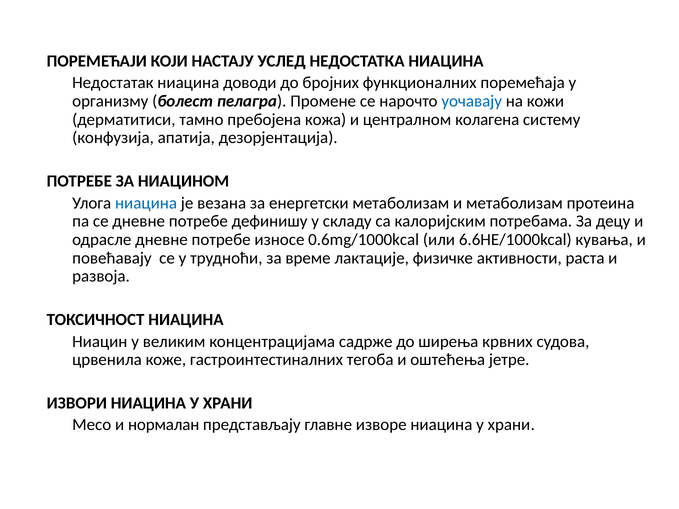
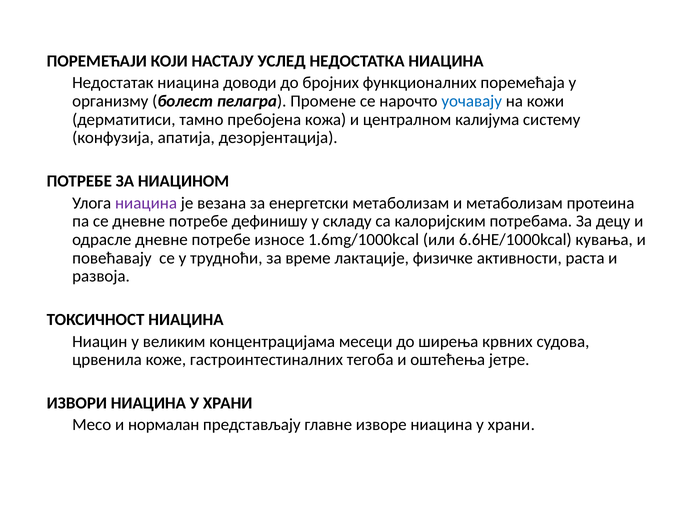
колагена: колагена -> калијума
ниацина at (146, 203) colour: blue -> purple
0.6mg/1000kcal: 0.6mg/1000kcal -> 1.6mg/1000kcal
садрже: садрже -> месеци
